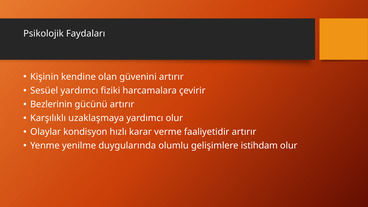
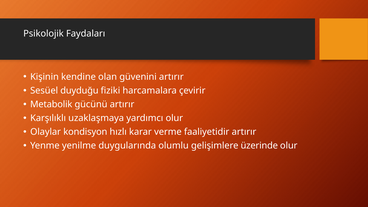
Sesüel yardımcı: yardımcı -> duyduğu
Bezlerinin: Bezlerinin -> Metabolik
istihdam: istihdam -> üzerinde
